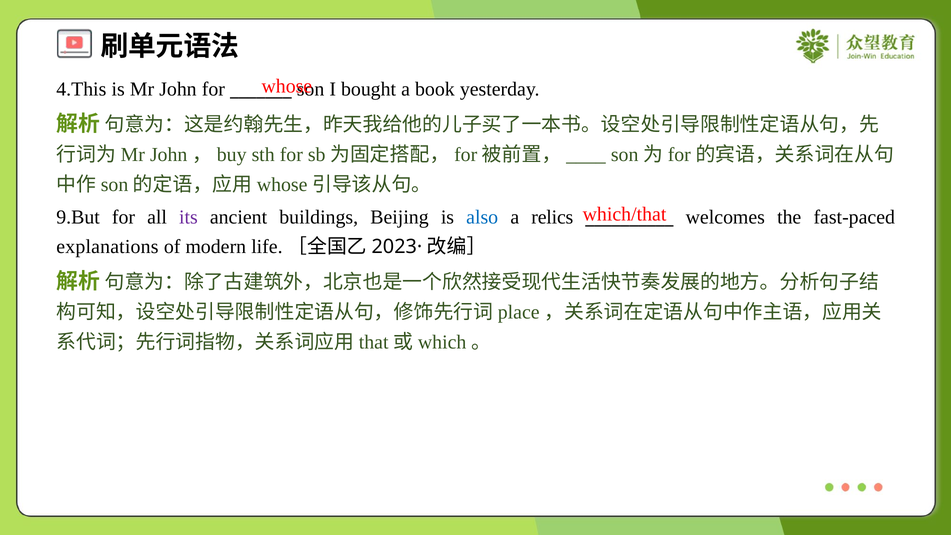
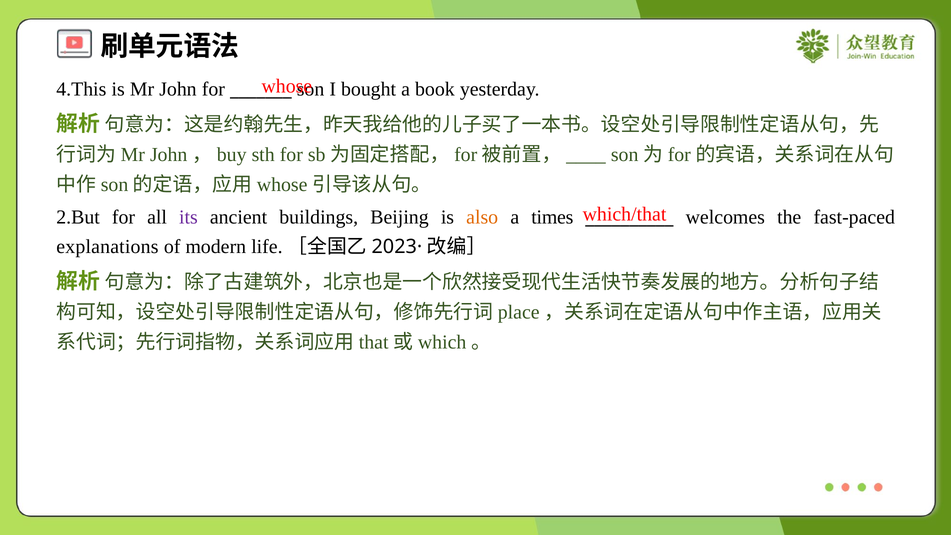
9.But: 9.But -> 2.But
also colour: blue -> orange
relics: relics -> times
